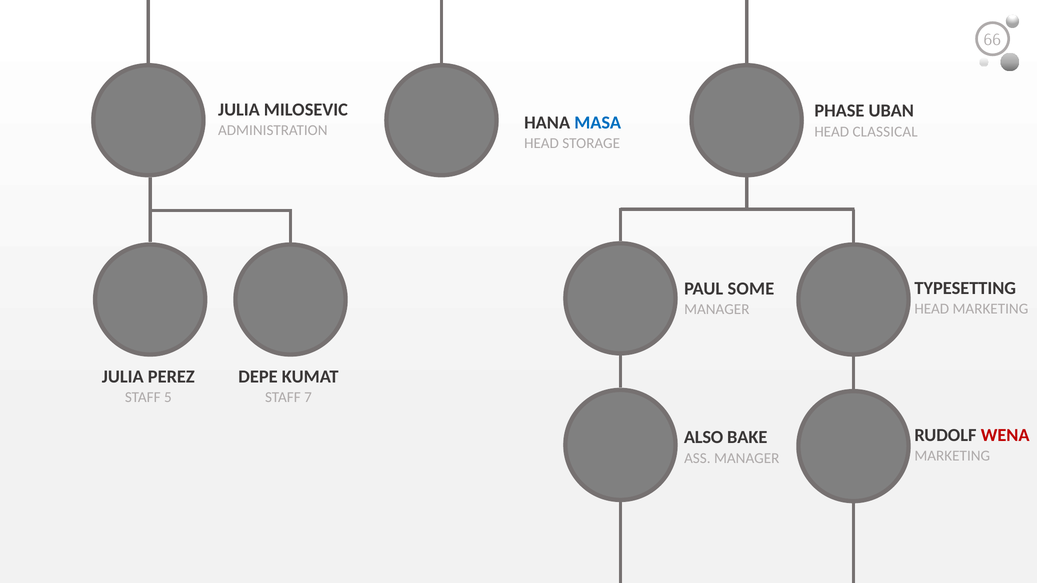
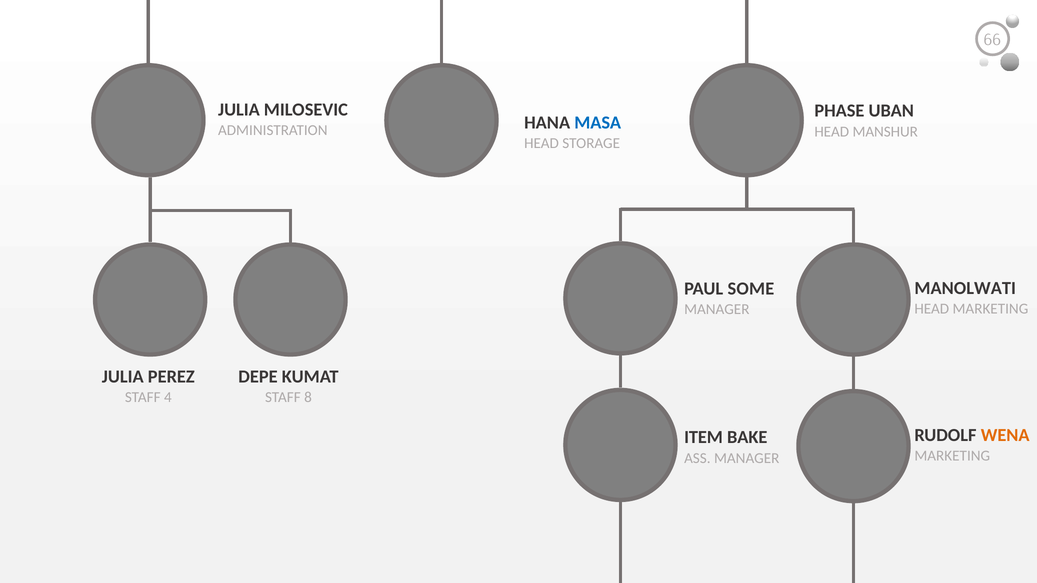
CLASSICAL: CLASSICAL -> MANSHUR
TYPESETTING: TYPESETTING -> MANOLWATI
5: 5 -> 4
7: 7 -> 8
WENA colour: red -> orange
ALSO: ALSO -> ITEM
